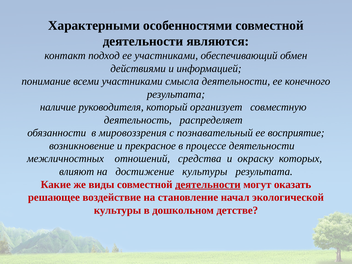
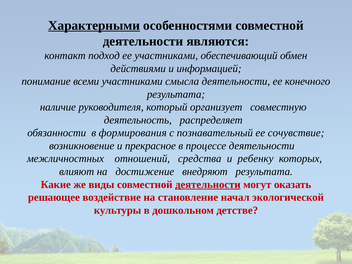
Характерными underline: none -> present
мировоззрения: мировоззрения -> формирования
восприятие: восприятие -> сочувствие
окраску: окраску -> ребенку
достижение культуры: культуры -> внедряют
